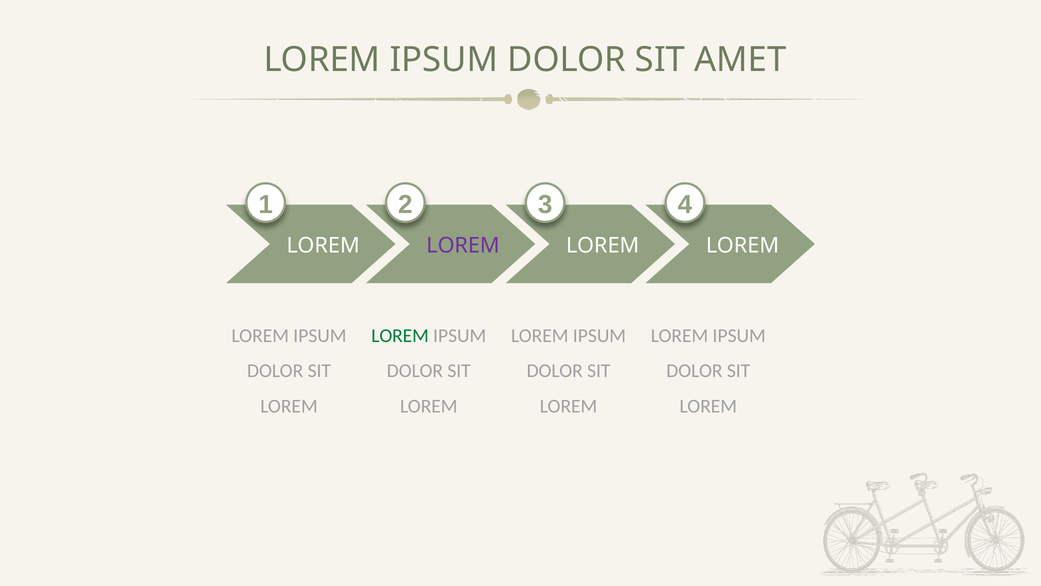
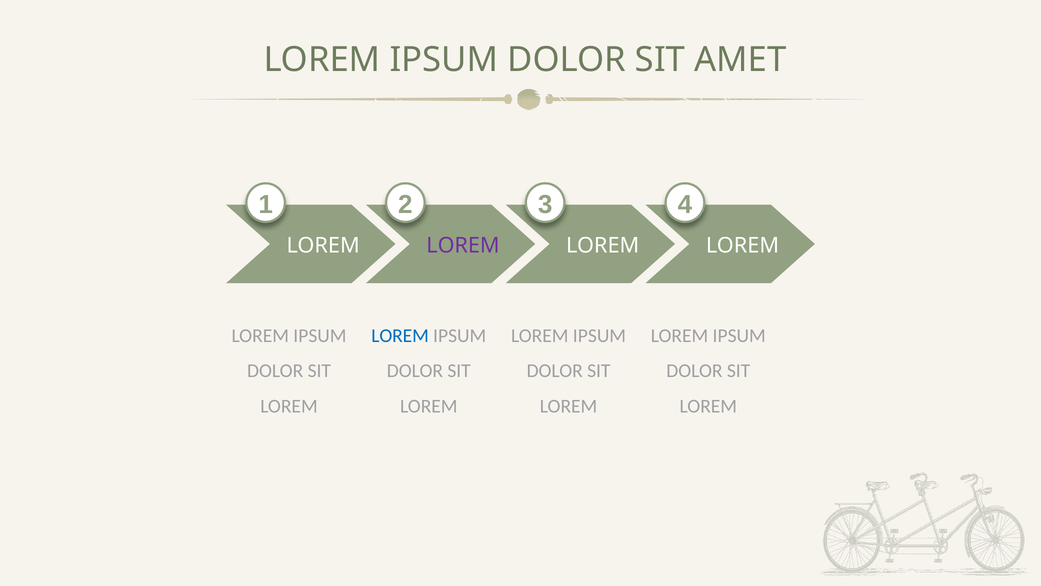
LOREM at (400, 336) colour: green -> blue
